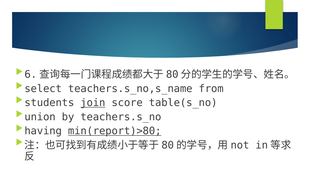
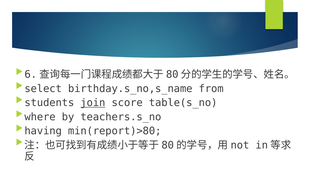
teachers.s_no,s_name: teachers.s_no,s_name -> birthday.s_no,s_name
union: union -> where
min(report)>80 underline: present -> none
